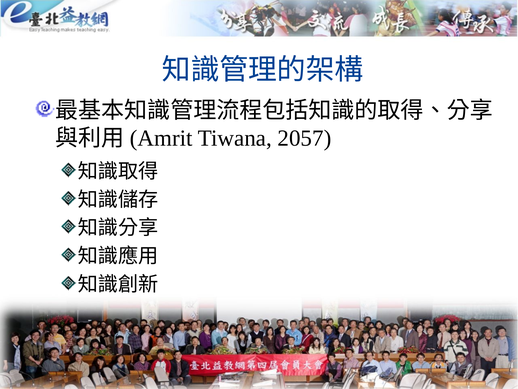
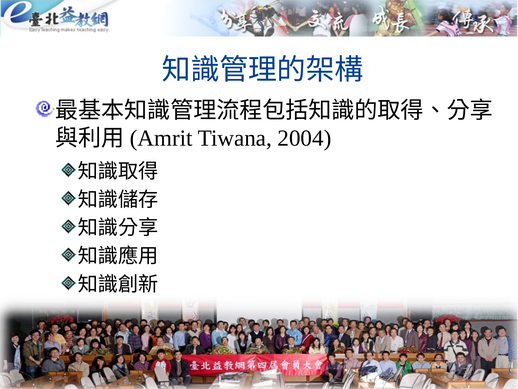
2057: 2057 -> 2004
